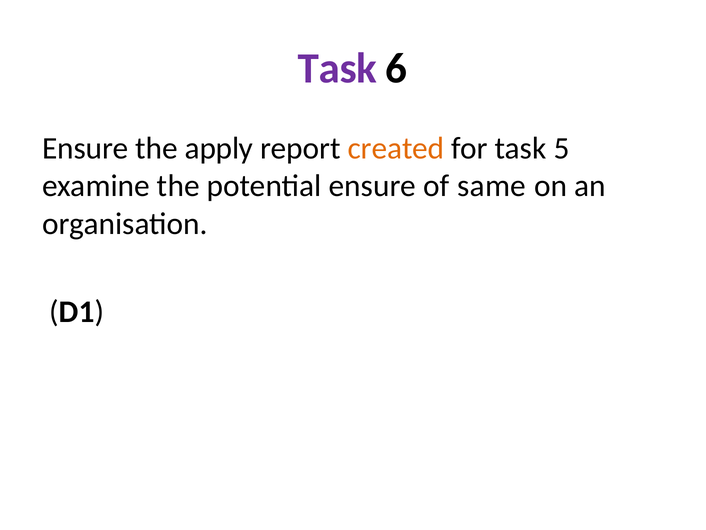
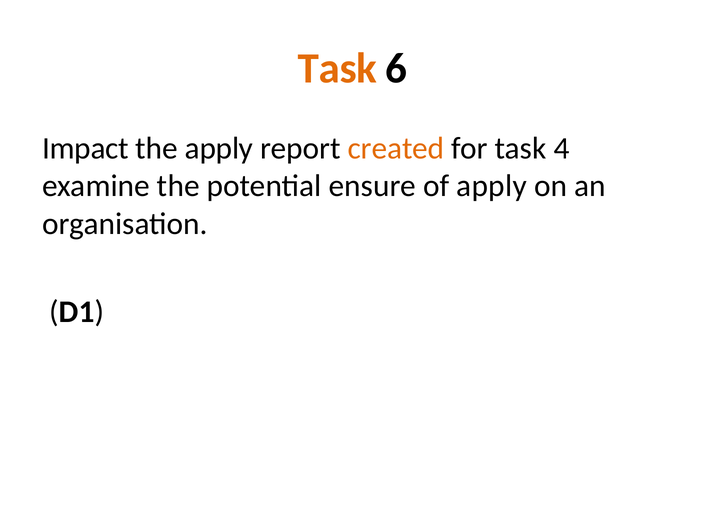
Task at (337, 68) colour: purple -> orange
Ensure at (85, 148): Ensure -> Impact
5: 5 -> 4
of same: same -> apply
